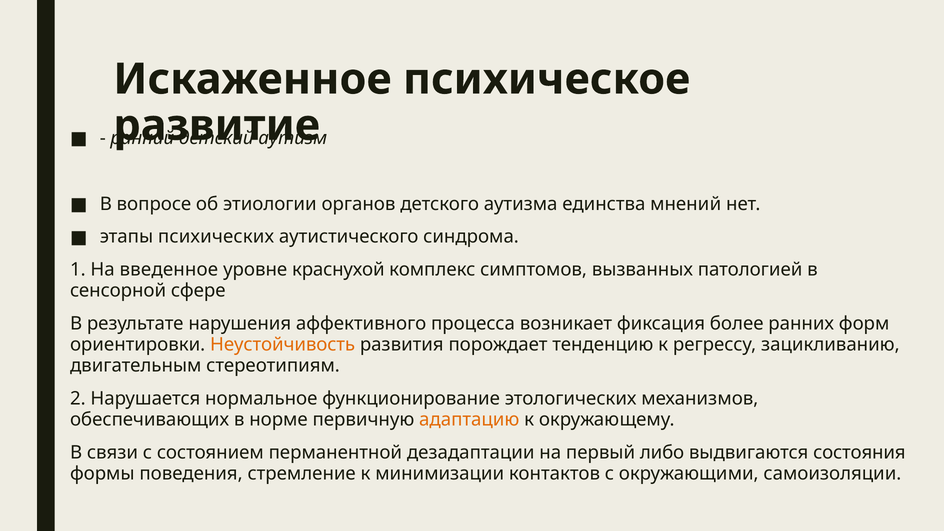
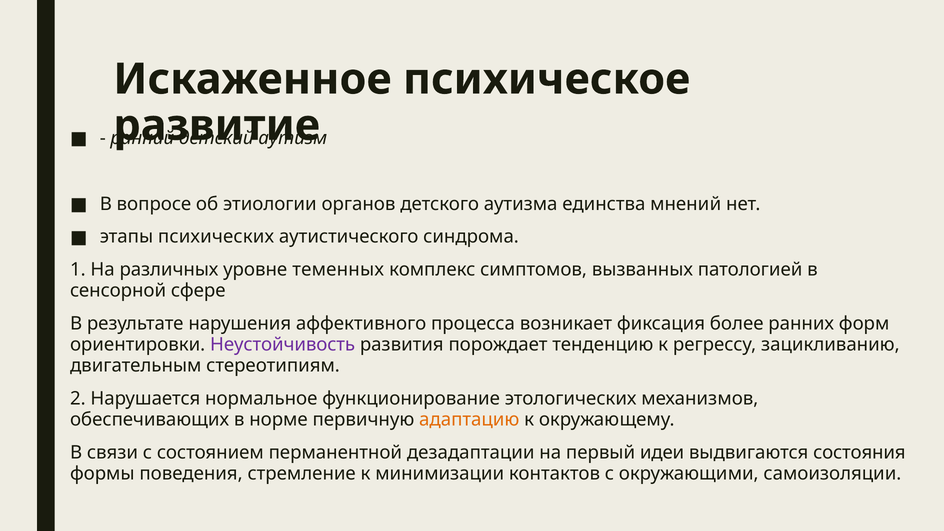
введенное: введенное -> различных
краснухой: краснухой -> теменных
Неустойчивость colour: orange -> purple
либо: либо -> идеи
